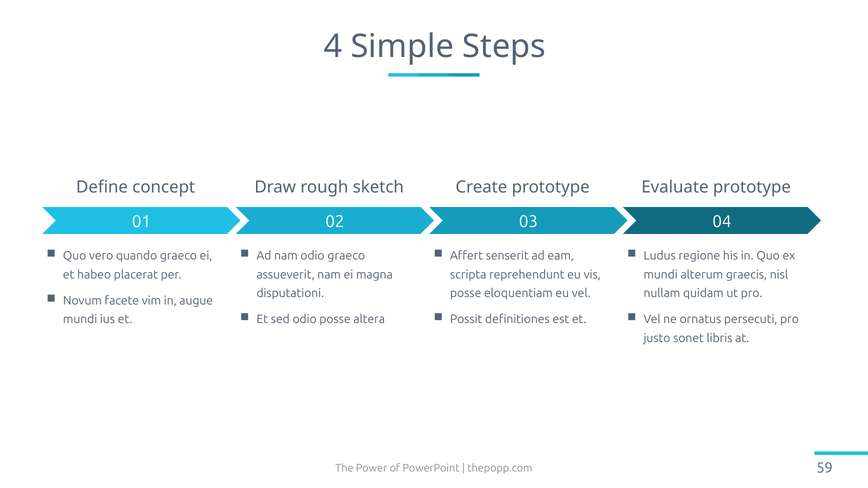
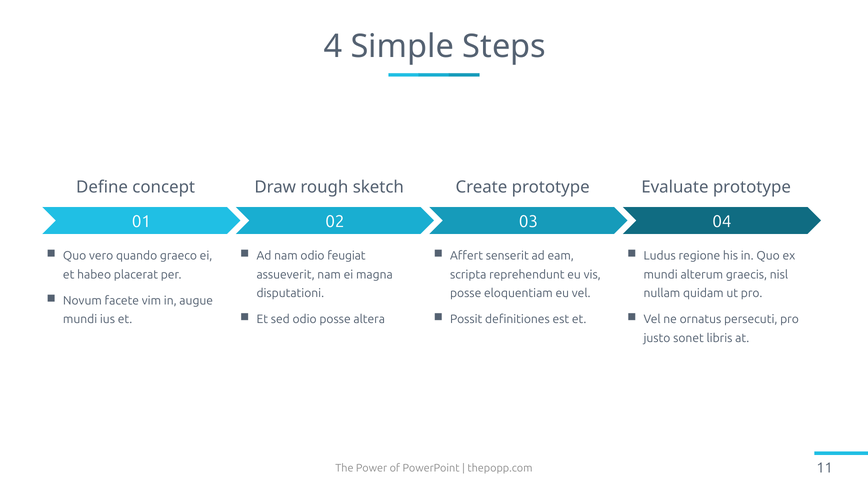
odio graeco: graeco -> feugiat
59: 59 -> 11
